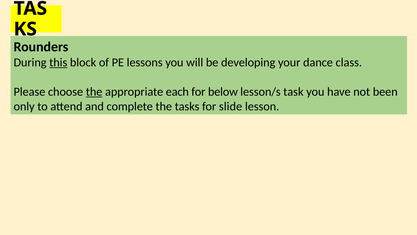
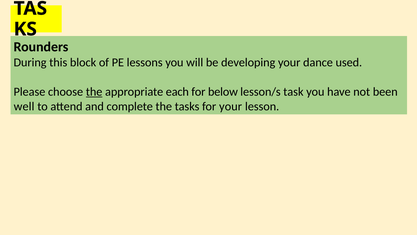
this underline: present -> none
class: class -> used
only: only -> well
for slide: slide -> your
